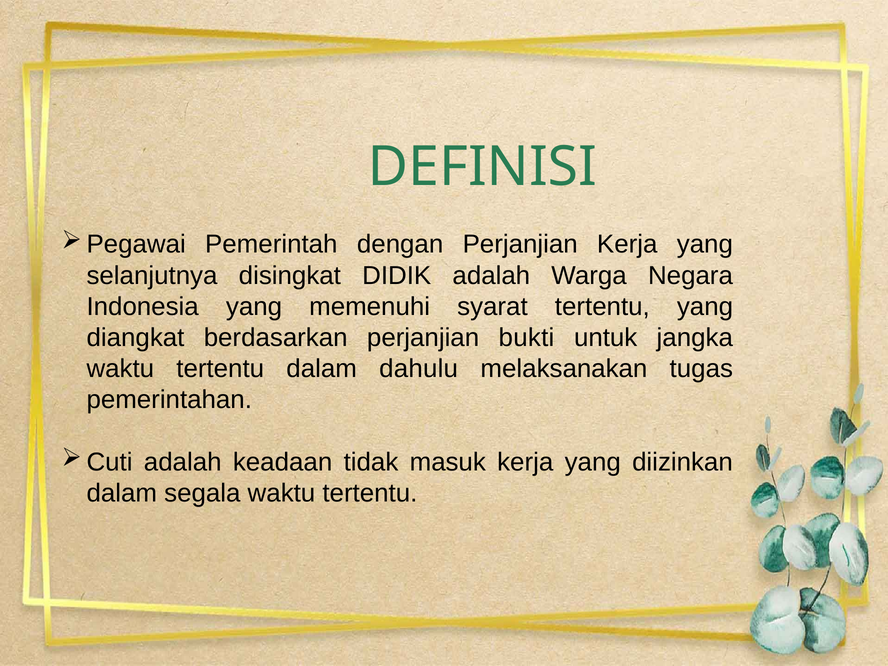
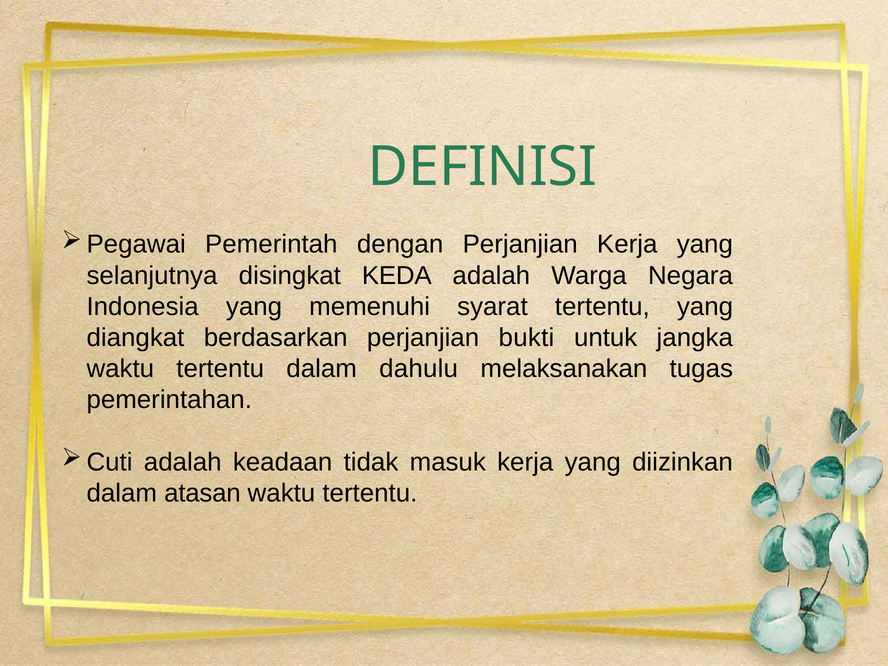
DIDIK: DIDIK -> KEDA
segala: segala -> atasan
